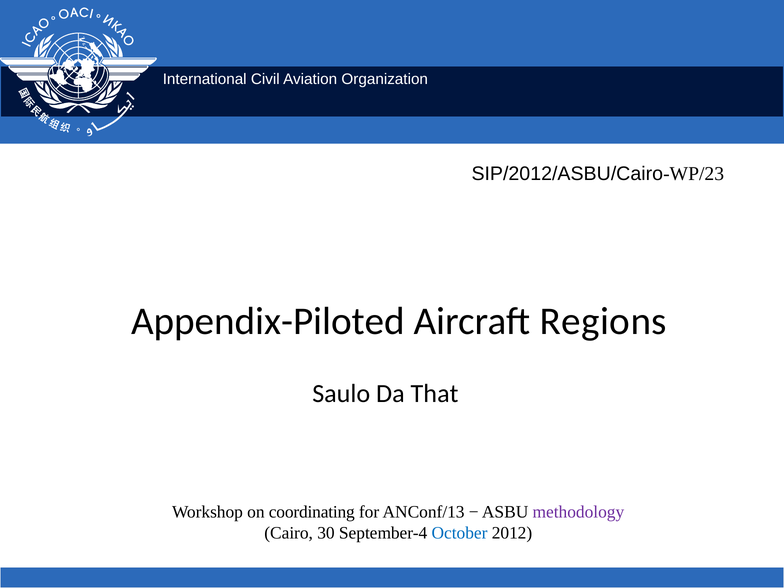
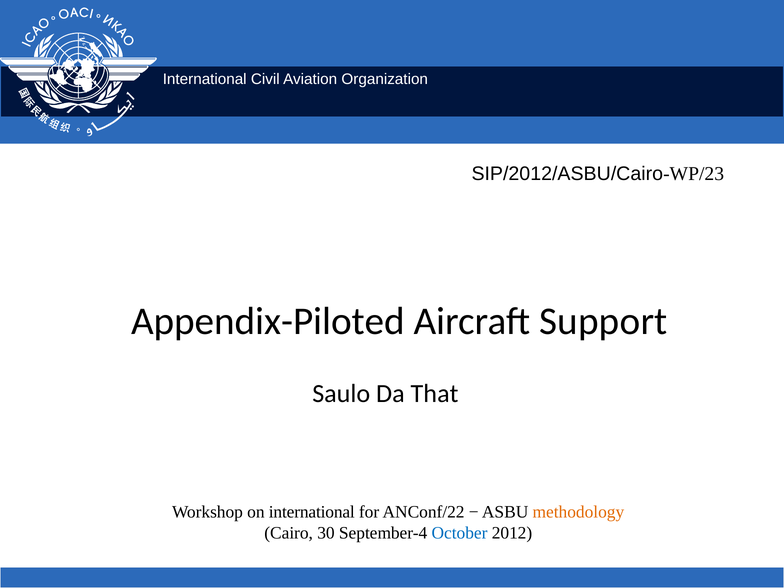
Regions: Regions -> Support
on coordinating: coordinating -> international
ANConf/13: ANConf/13 -> ANConf/22
methodology colour: purple -> orange
